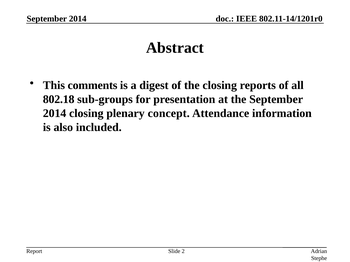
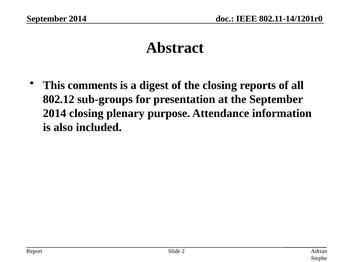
802.18: 802.18 -> 802.12
concept: concept -> purpose
